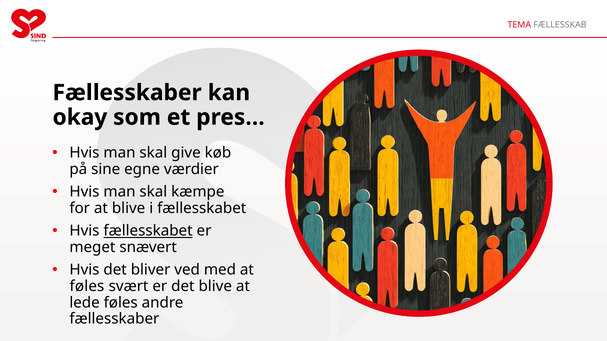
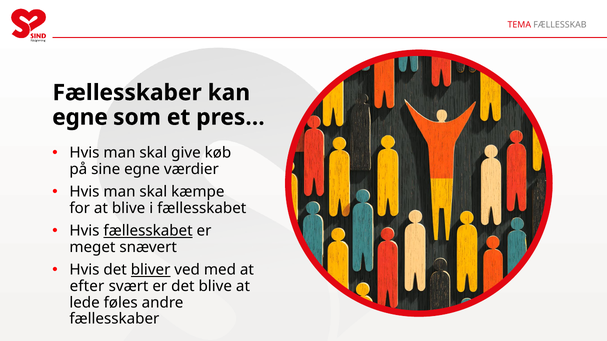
okay at (80, 117): okay -> egne
bliver underline: none -> present
føles at (87, 287): føles -> efter
